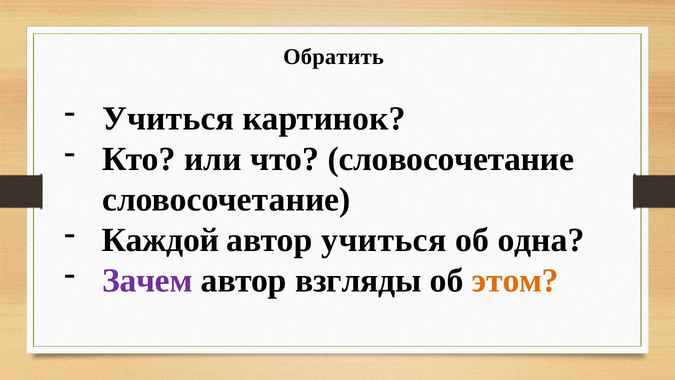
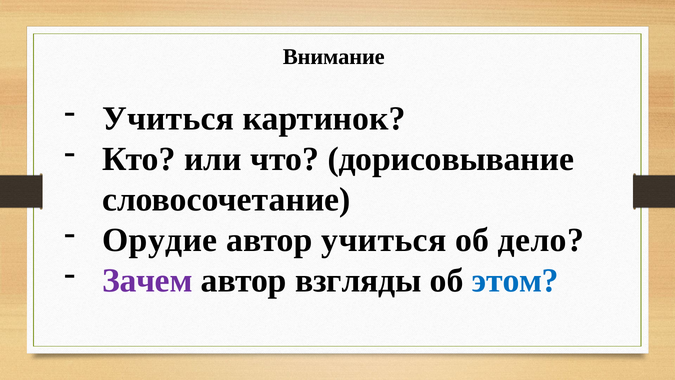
Обратить: Обратить -> Внимание
что словосочетание: словосочетание -> дорисовывание
Каждой: Каждой -> Орудие
одна: одна -> дело
этом colour: orange -> blue
